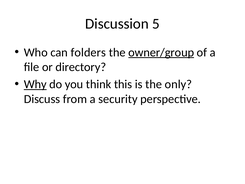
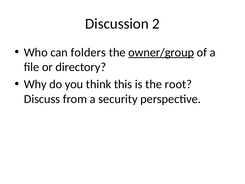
5: 5 -> 2
Why underline: present -> none
only: only -> root
